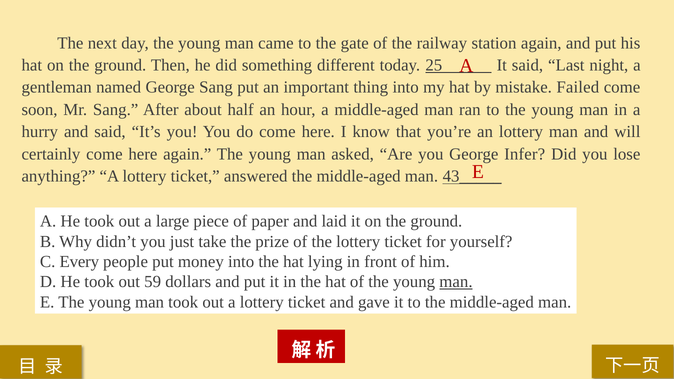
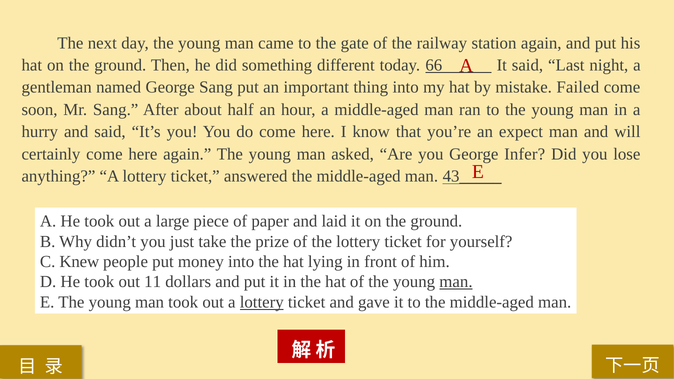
25: 25 -> 66
an lottery: lottery -> expect
Every: Every -> Knew
59: 59 -> 11
lottery at (262, 302) underline: none -> present
